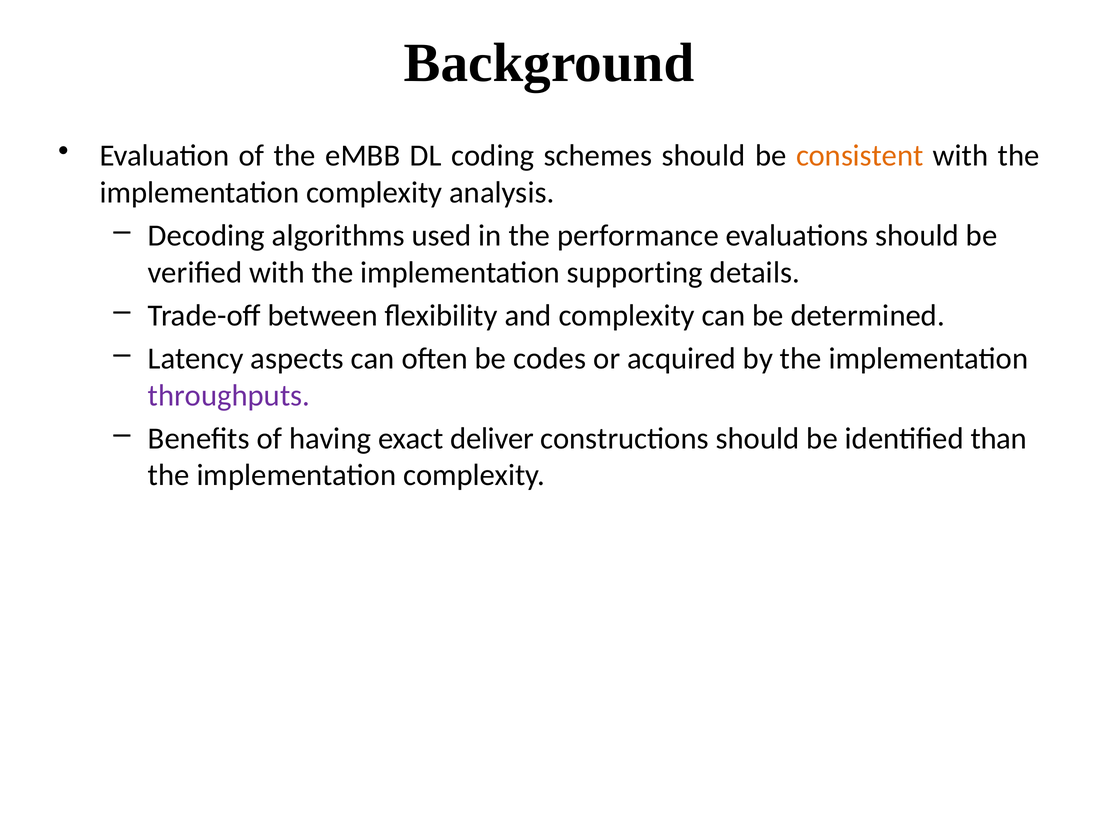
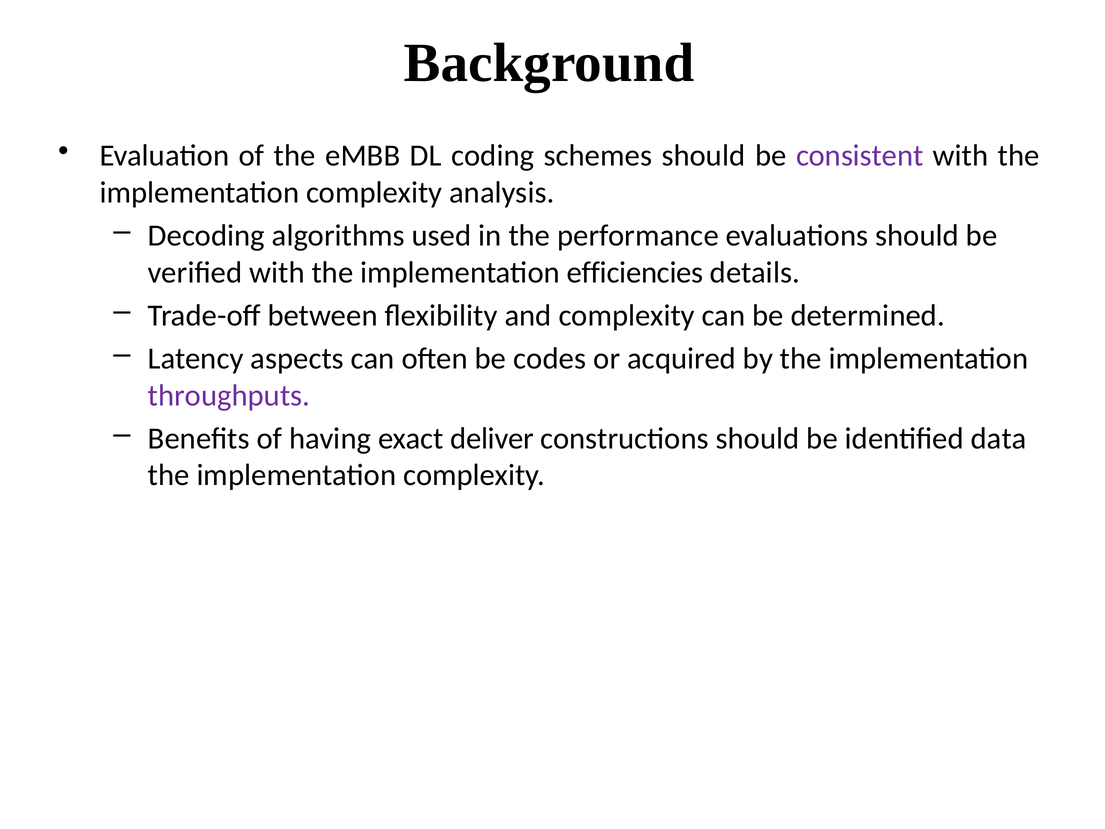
consistent colour: orange -> purple
supporting: supporting -> efficiencies
than: than -> data
